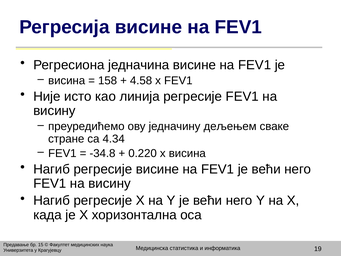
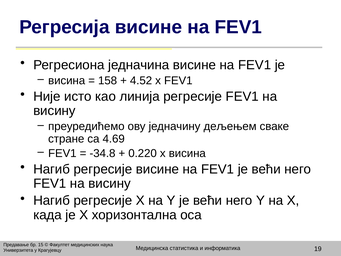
4.58: 4.58 -> 4.52
4.34: 4.34 -> 4.69
